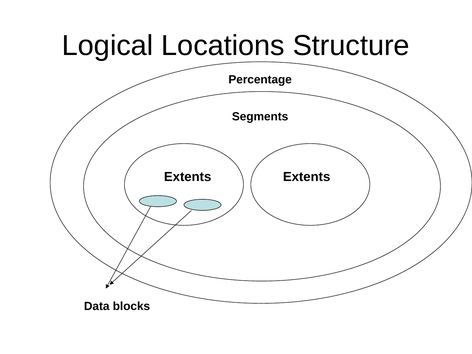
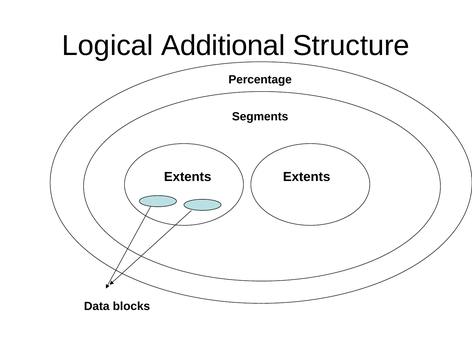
Locations: Locations -> Additional
